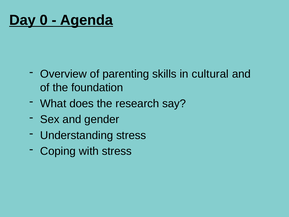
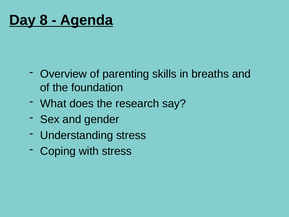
0: 0 -> 8
cultural: cultural -> breaths
